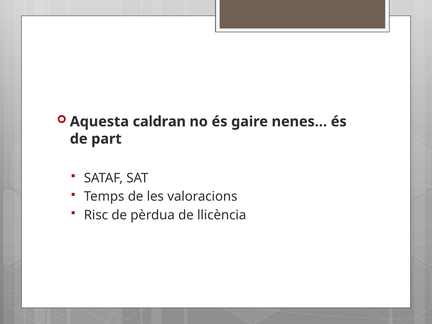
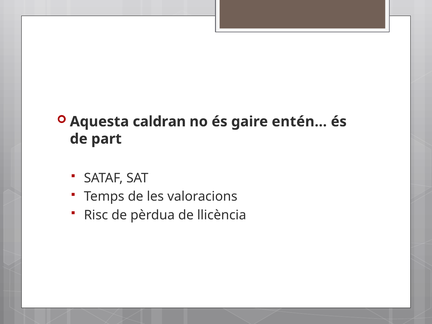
nenes…: nenes… -> entén…
